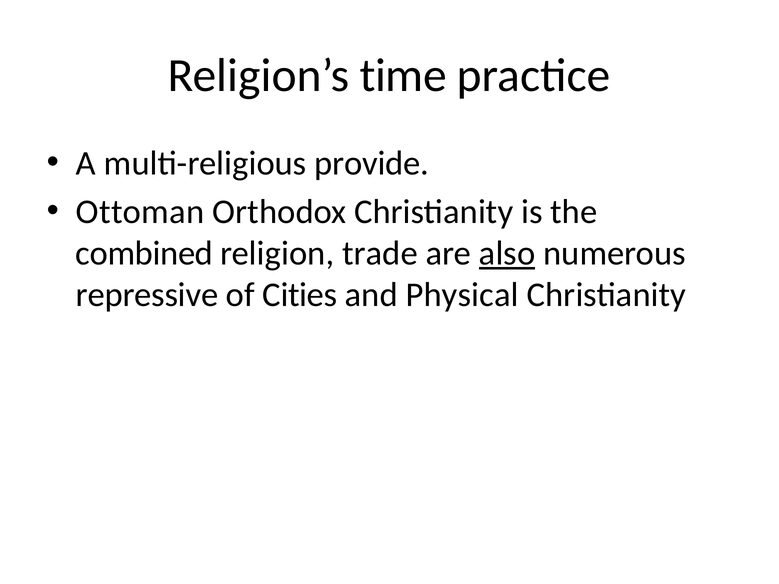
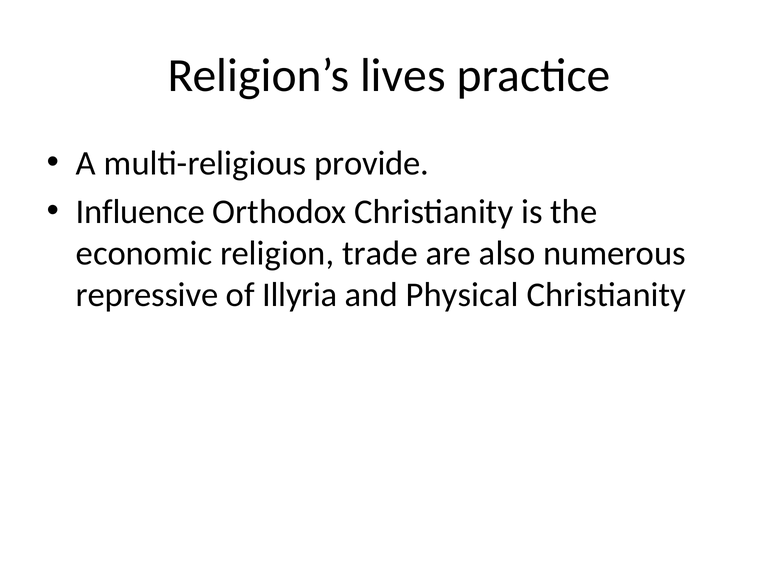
time: time -> lives
Ottoman: Ottoman -> Influence
combined: combined -> economic
also underline: present -> none
Cities: Cities -> Illyria
